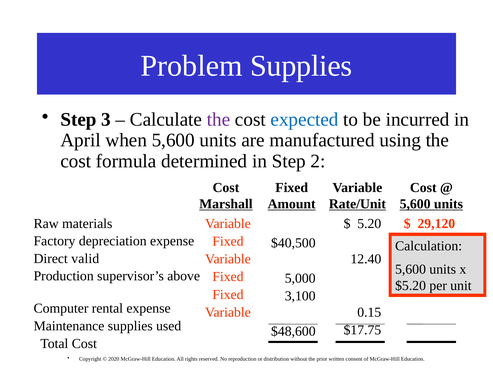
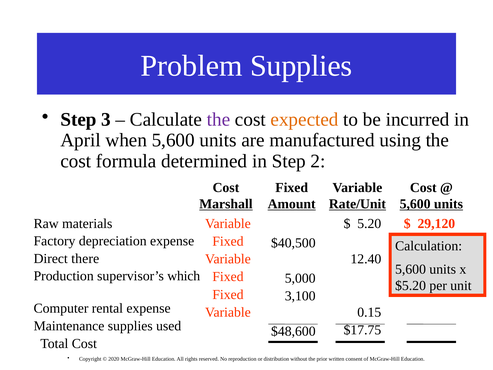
expected colour: blue -> orange
valid: valid -> there
above: above -> which
